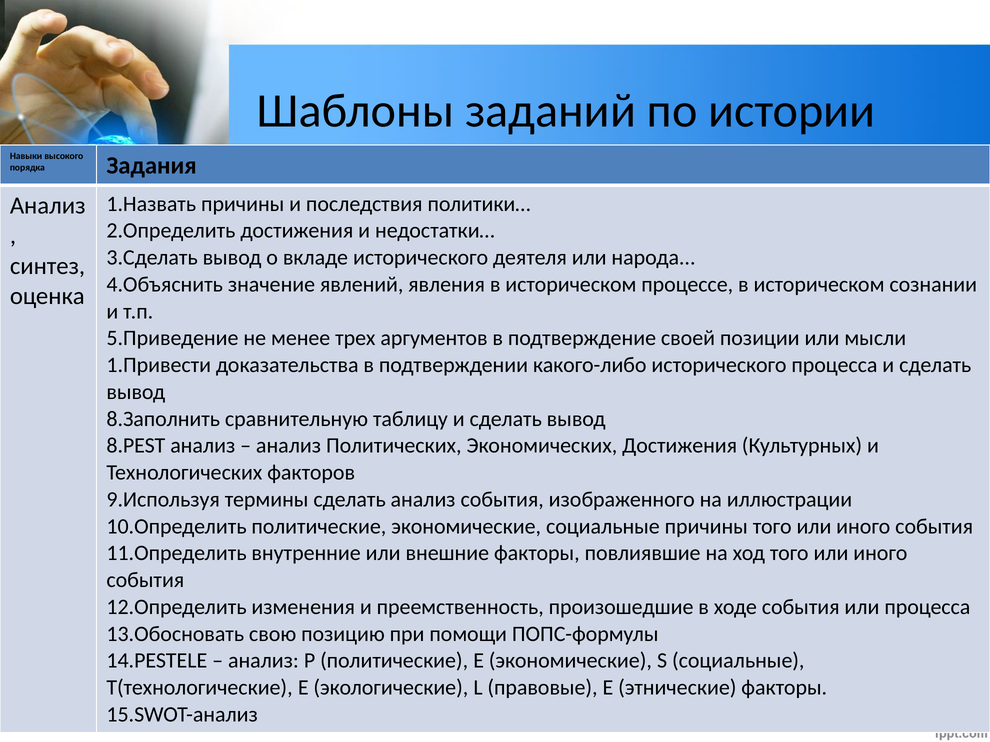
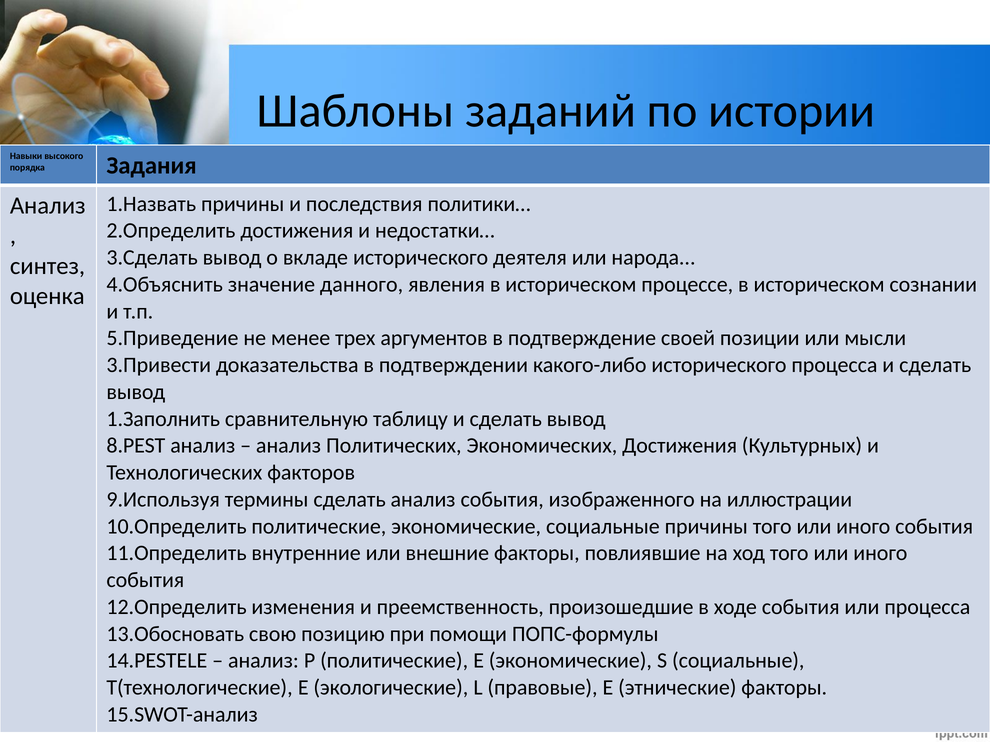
явлений: явлений -> данного
1.Привести: 1.Привести -> 3.Привести
8.Заполнить: 8.Заполнить -> 1.Заполнить
